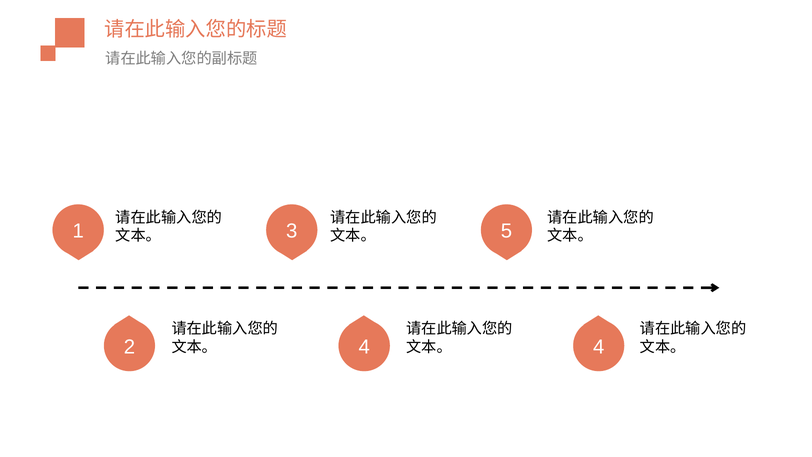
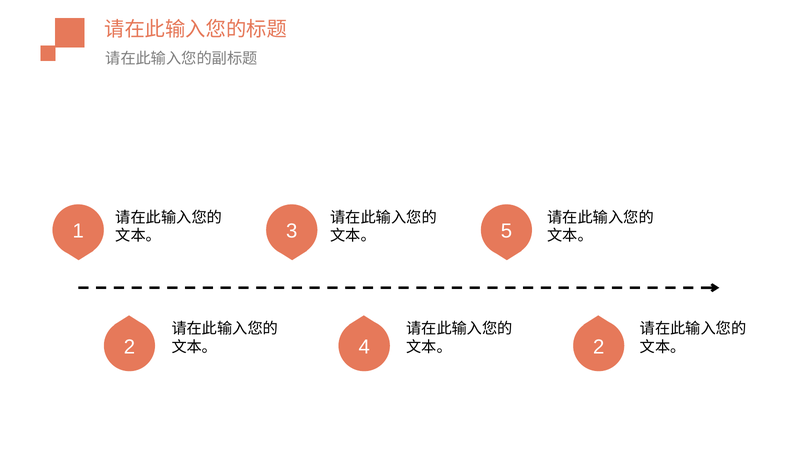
2 4: 4 -> 2
